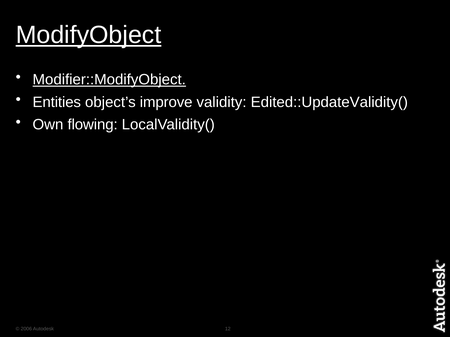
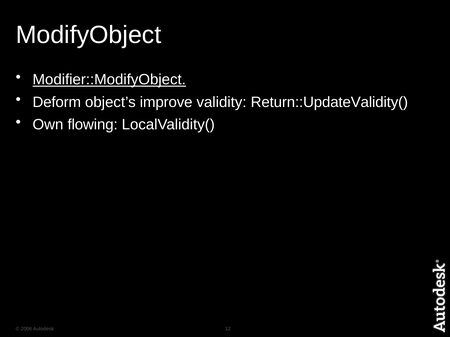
ModifyObject underline: present -> none
Entities: Entities -> Deform
Edited::UpdateValidity(: Edited::UpdateValidity( -> Return::UpdateValidity(
